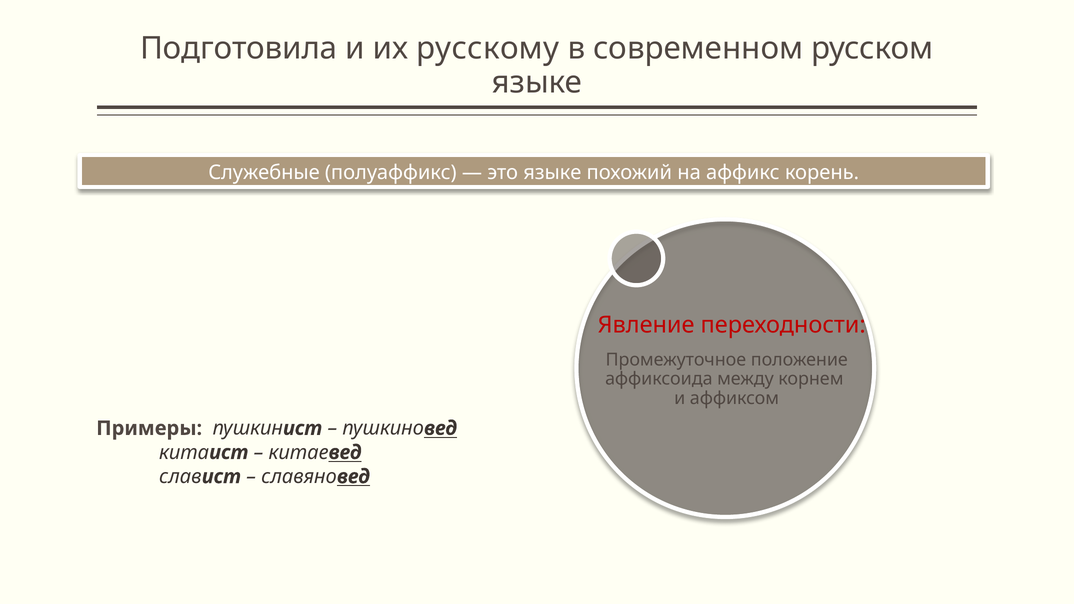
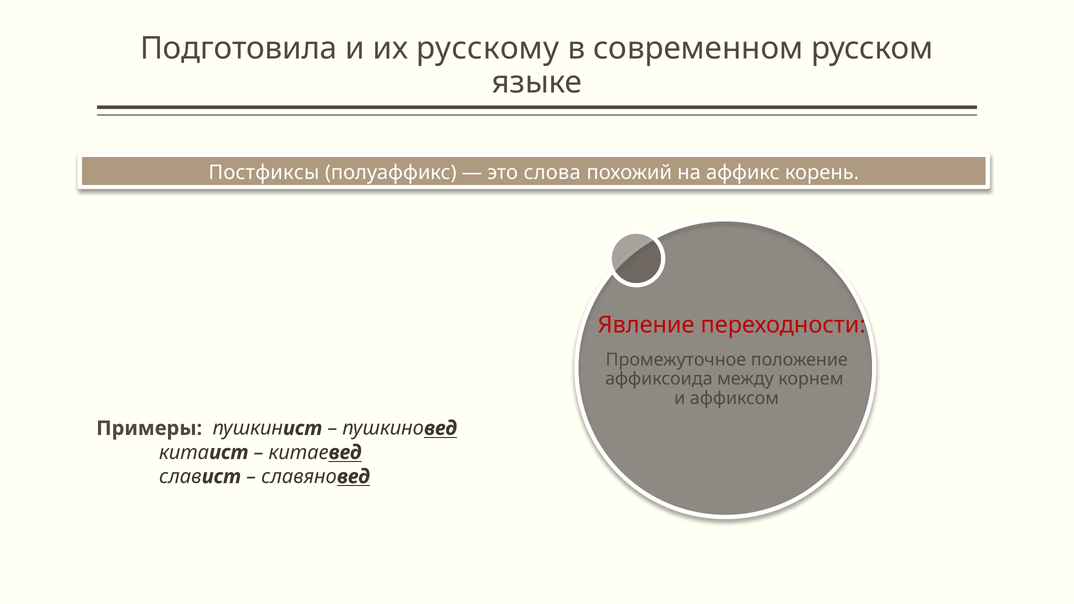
Служебные: Служебные -> Постфиксы
это языке: языке -> слова
